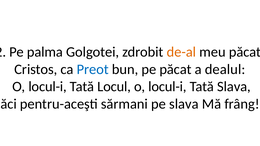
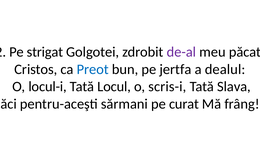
palma: palma -> strigat
de-al colour: orange -> purple
pe păcat: păcat -> jertfa
locul-i at (167, 87): locul-i -> scris-i
pe slava: slava -> curat
